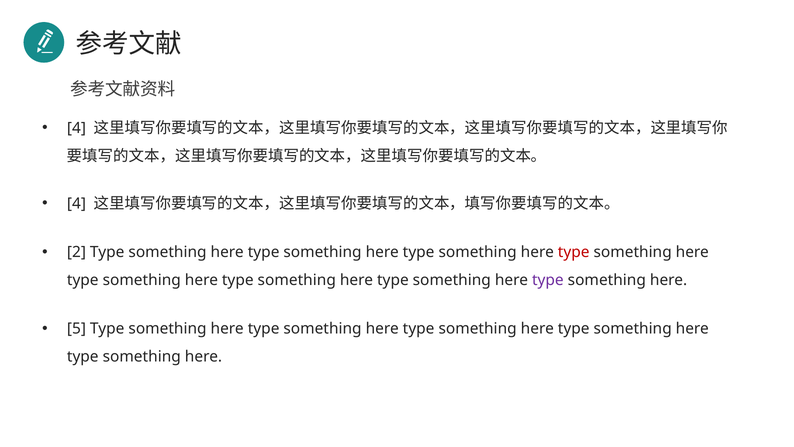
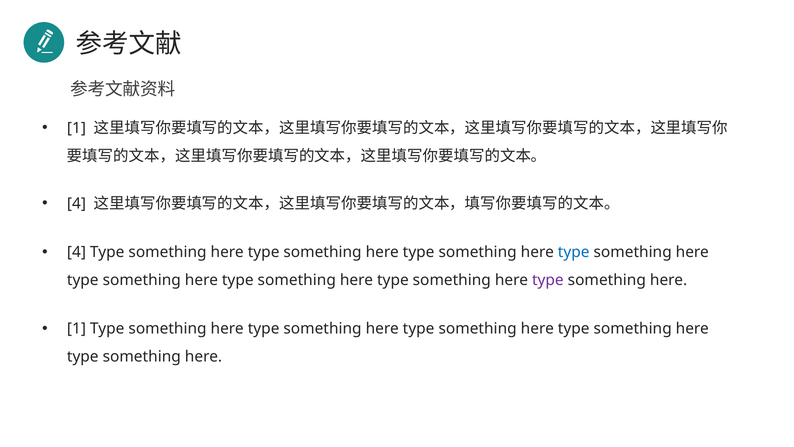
4 at (76, 128): 4 -> 1
2 at (76, 252): 2 -> 4
type at (574, 252) colour: red -> blue
5 at (76, 328): 5 -> 1
